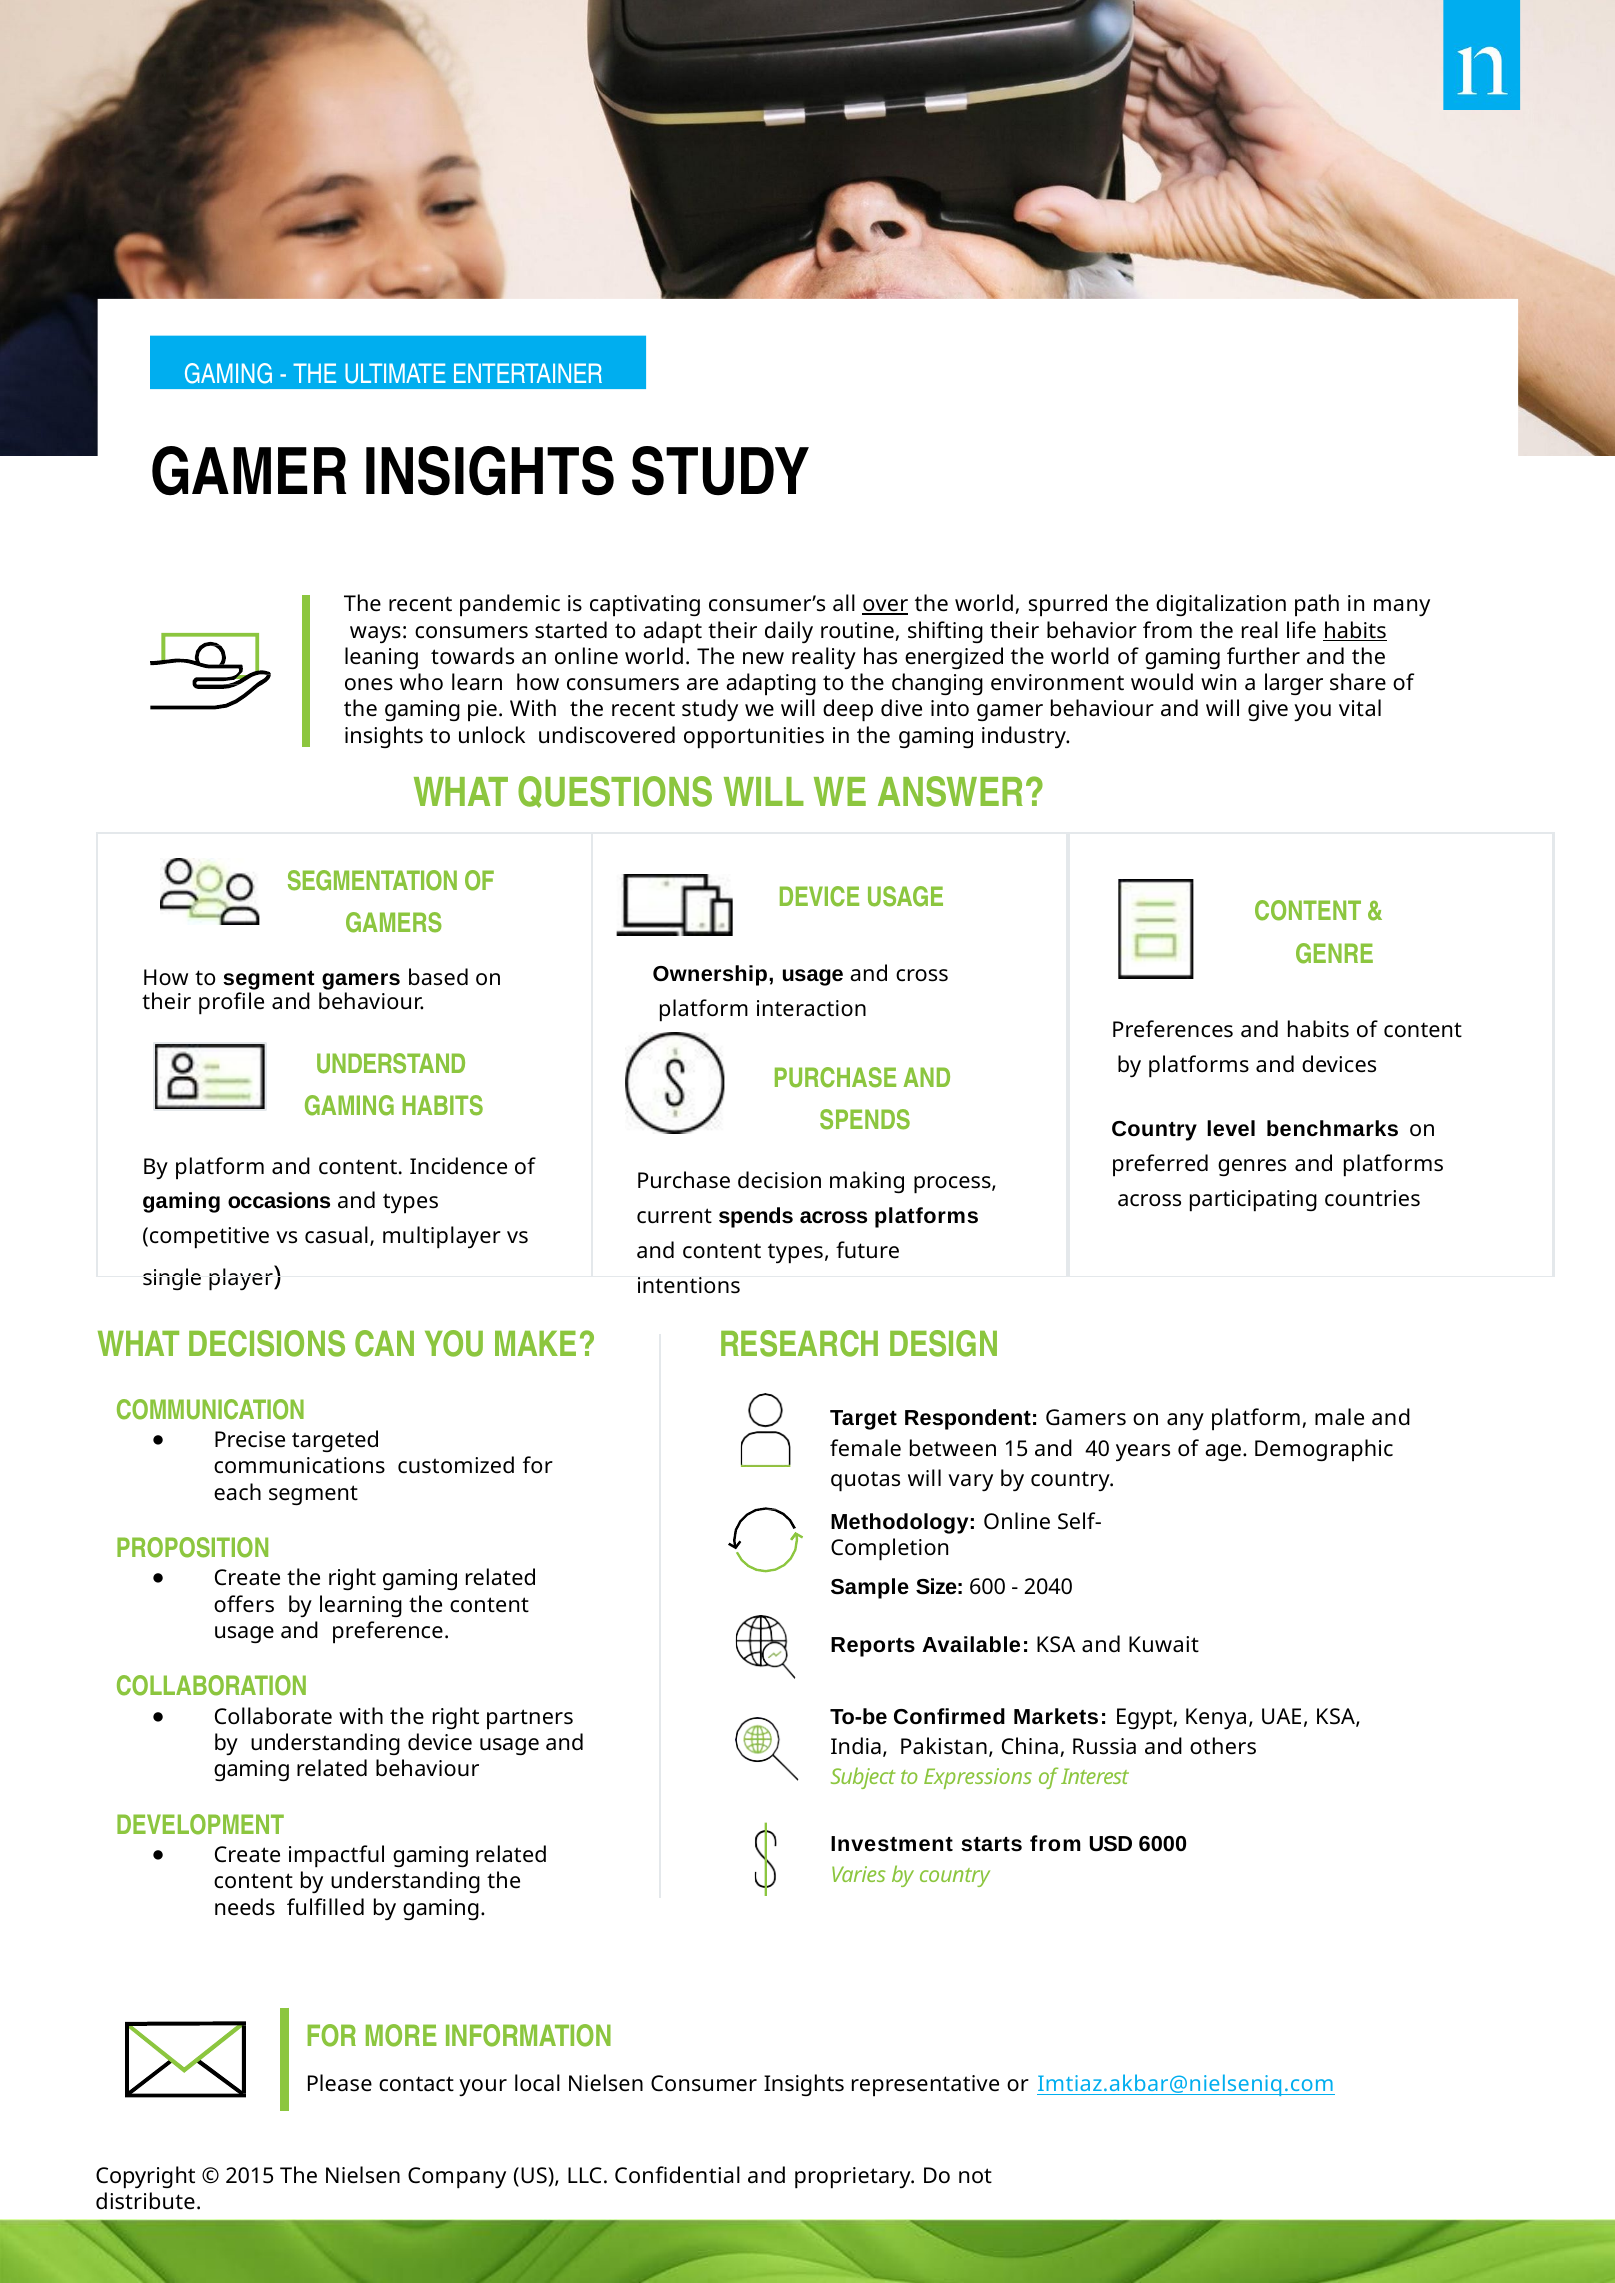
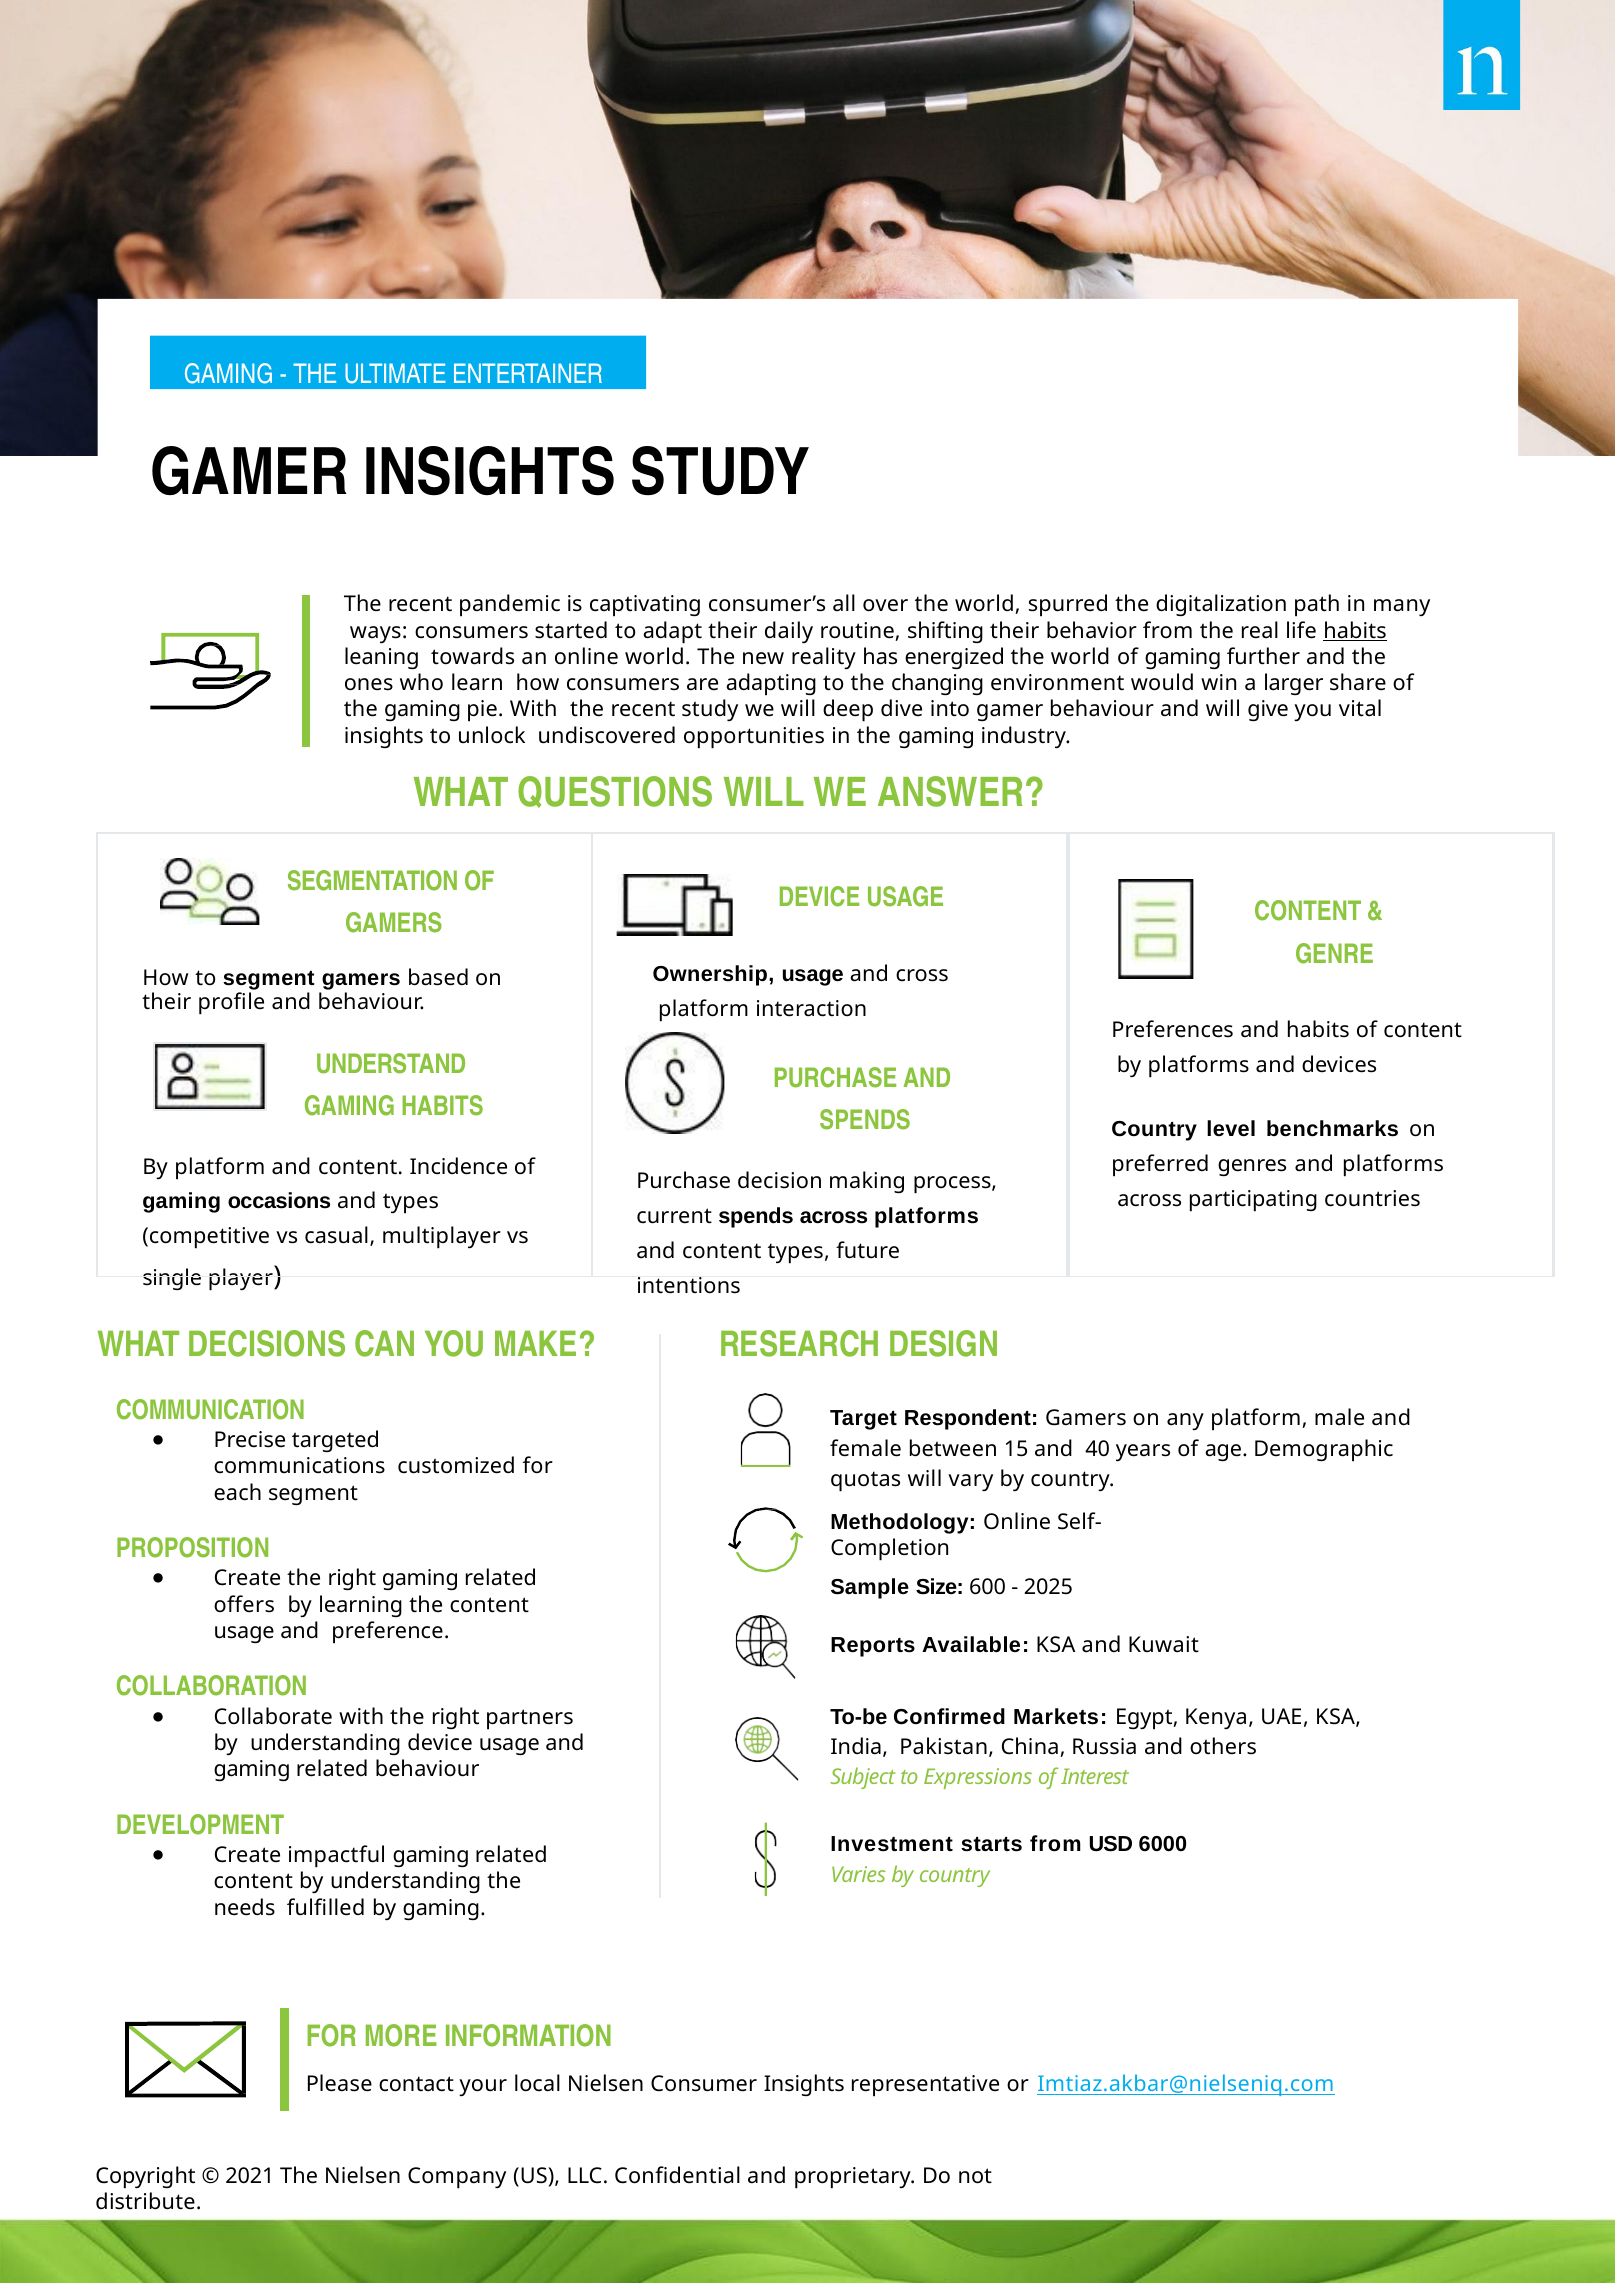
over underline: present -> none
2040: 2040 -> 2025
2015: 2015 -> 2021
